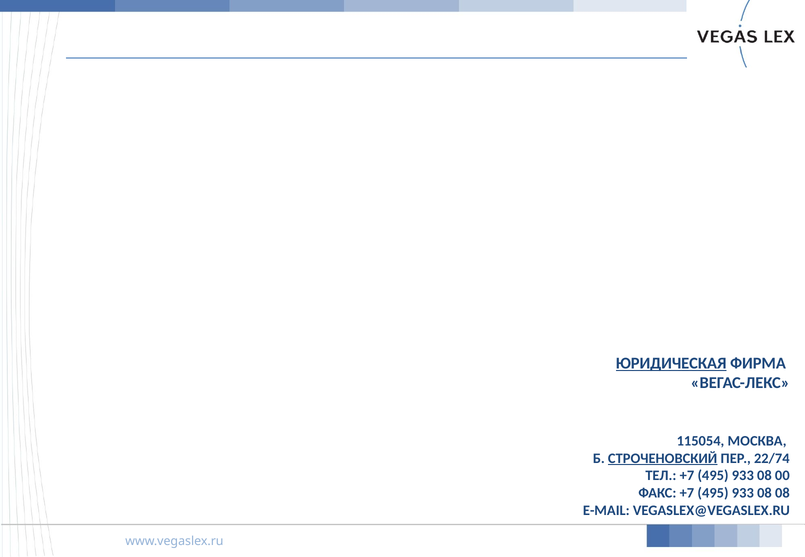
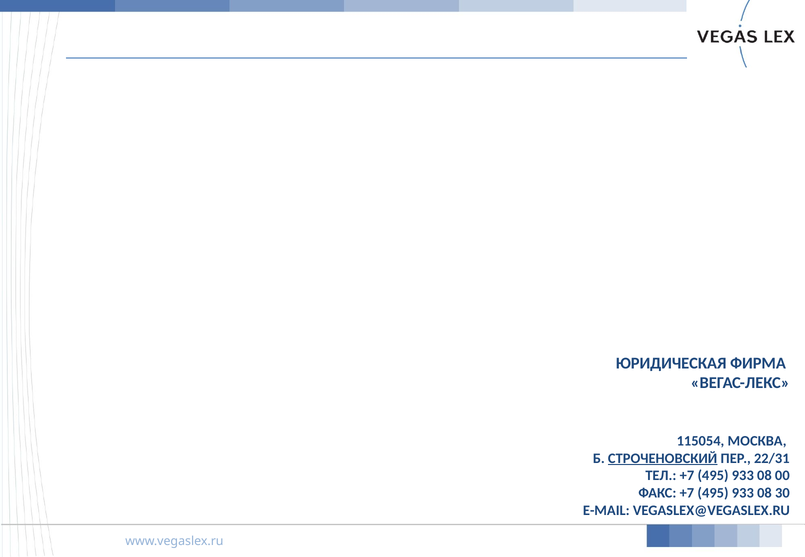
ЮРИДИЧЕСКАЯ underline: present -> none
22/74: 22/74 -> 22/31
08 08: 08 -> 30
